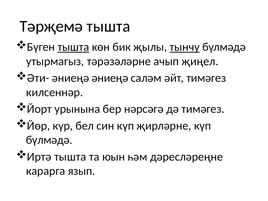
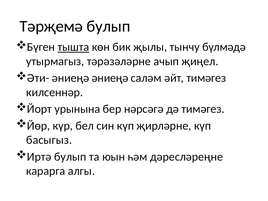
Тәрҗемә тышта: тышта -> булып
тынчу underline: present -> none
бүлмәдә at (49, 140): бүлмәдә -> басыгыз
Иртә тышта: тышта -> булып
язып: язып -> алгы
